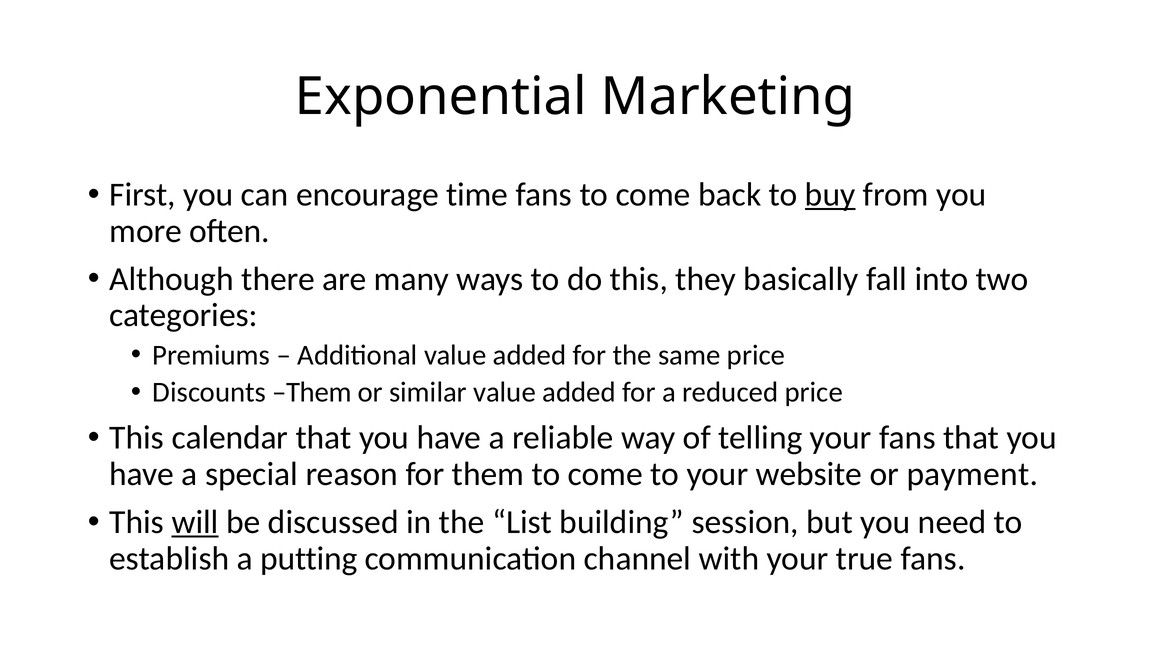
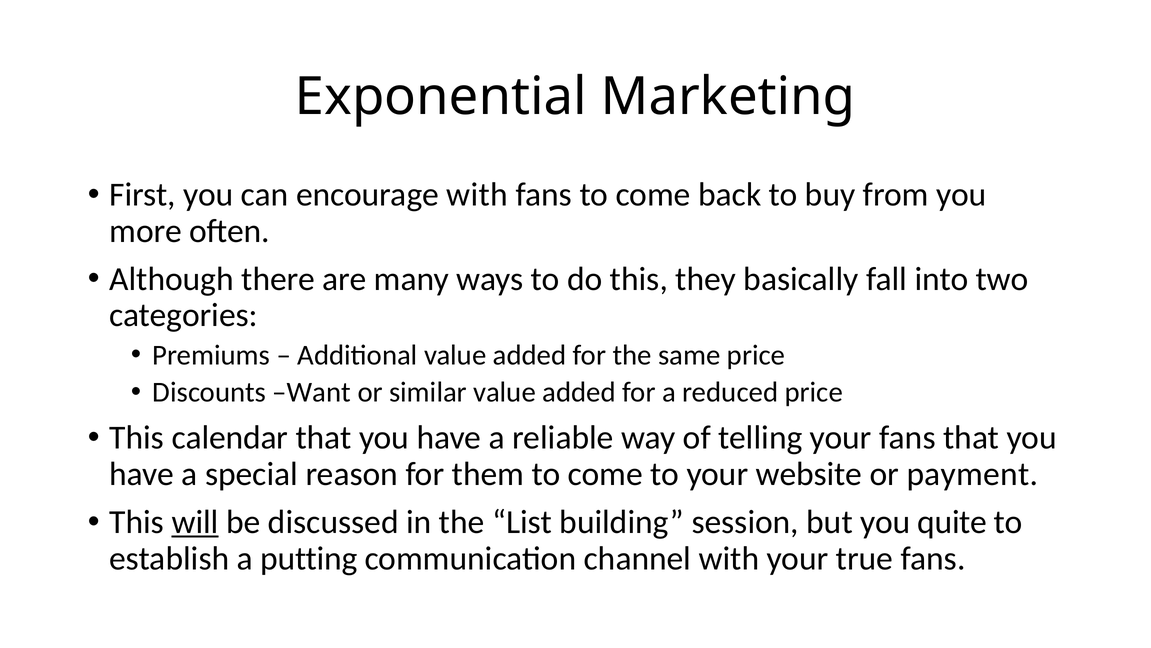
encourage time: time -> with
buy underline: present -> none
Discounts Them: Them -> Want
need: need -> quite
